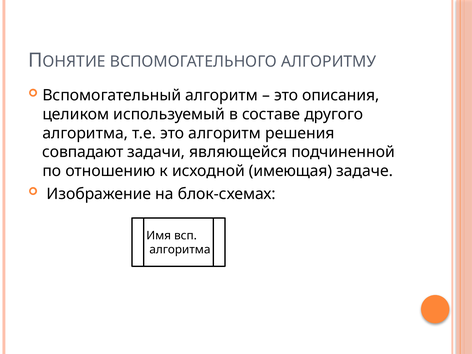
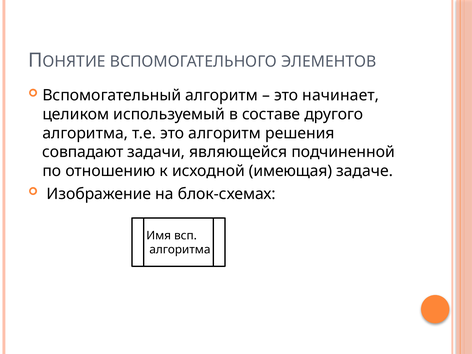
АЛГОРИТМУ: АЛГОРИТМУ -> ЭЛЕМЕНТОВ
описания: описания -> начинает
